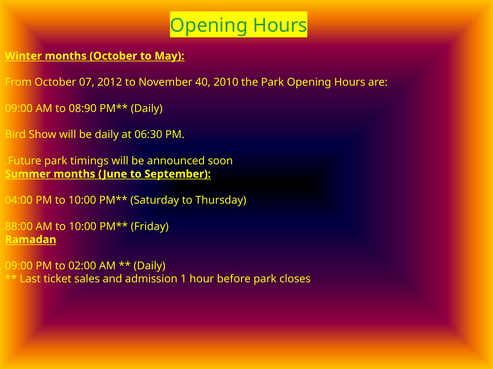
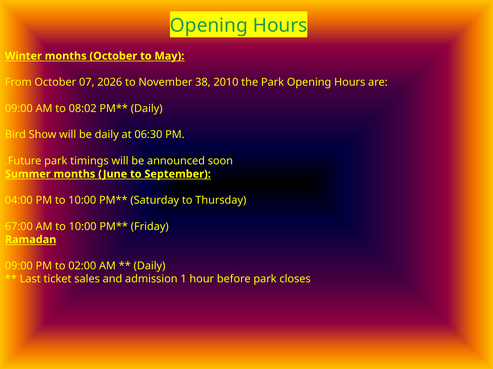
2012: 2012 -> 2026
40: 40 -> 38
08:90: 08:90 -> 08:02
88:00: 88:00 -> 67:00
